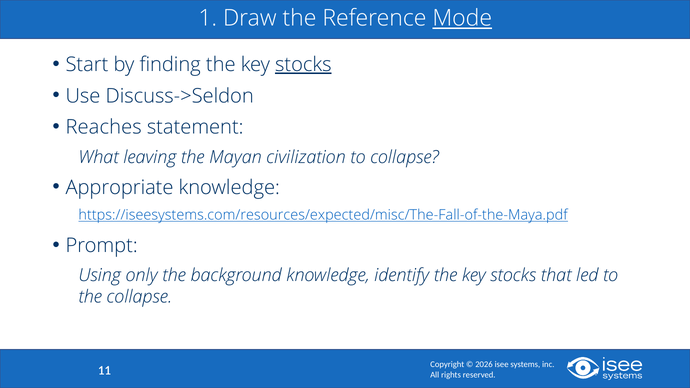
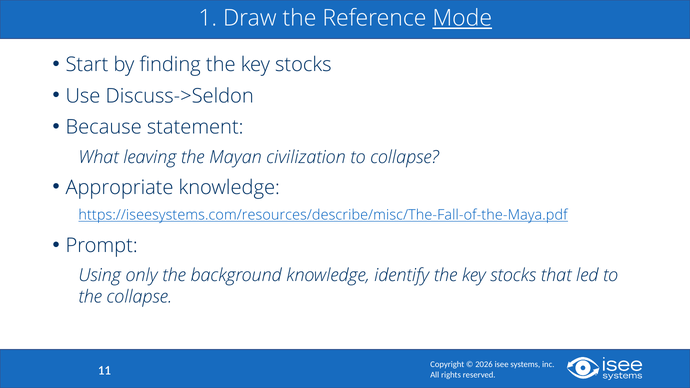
stocks at (303, 65) underline: present -> none
Reaches: Reaches -> Because
https://iseesystems.com/resources/expected/misc/The-Fall-of-the-Maya.pdf: https://iseesystems.com/resources/expected/misc/The-Fall-of-the-Maya.pdf -> https://iseesystems.com/resources/describe/misc/The-Fall-of-the-Maya.pdf
